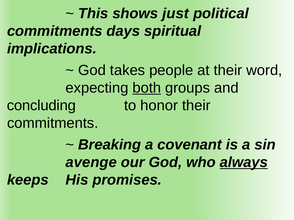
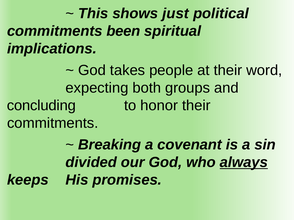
days: days -> been
both underline: present -> none
avenge: avenge -> divided
